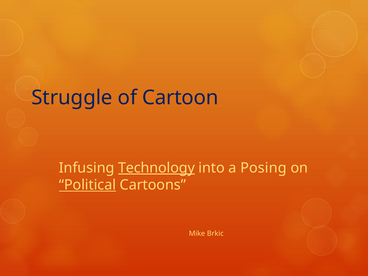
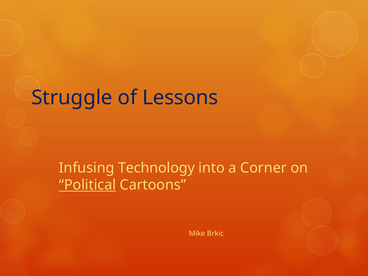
Cartoon: Cartoon -> Lessons
Technology underline: present -> none
Posing: Posing -> Corner
